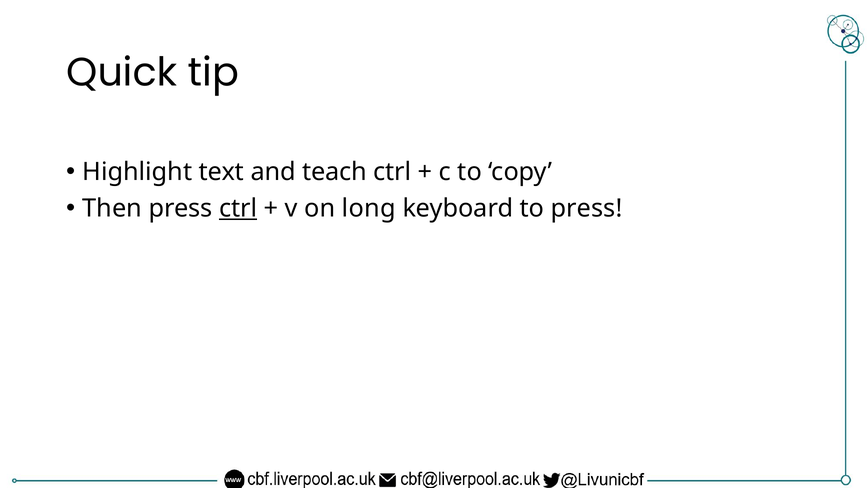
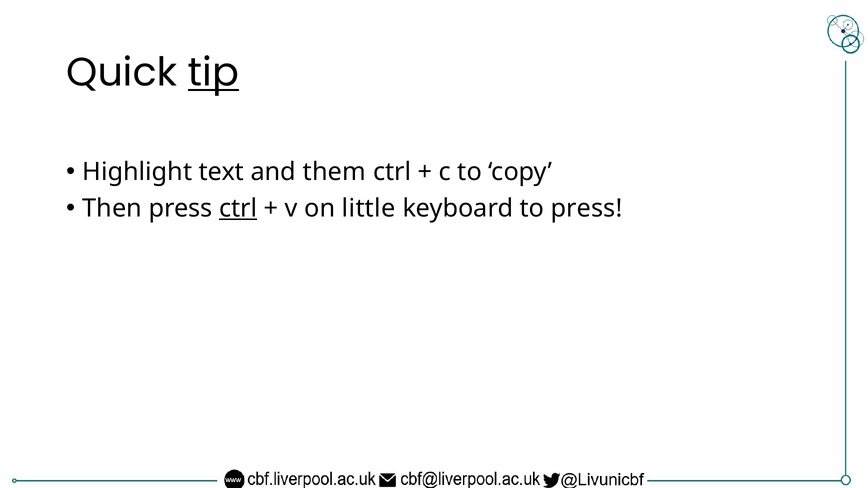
tip underline: none -> present
teach: teach -> them
long: long -> little
